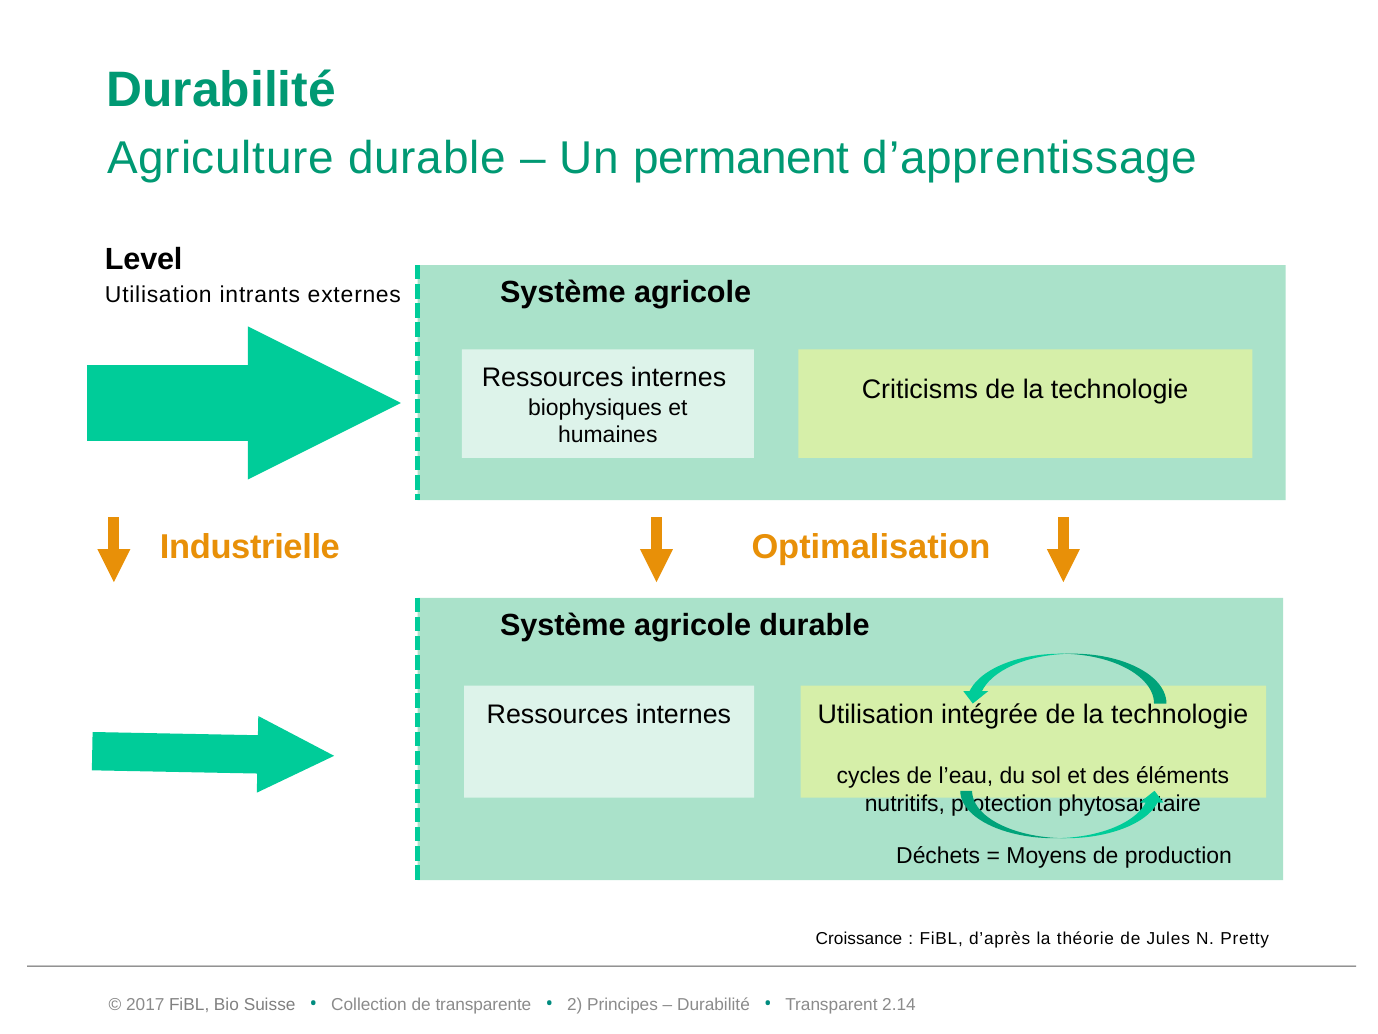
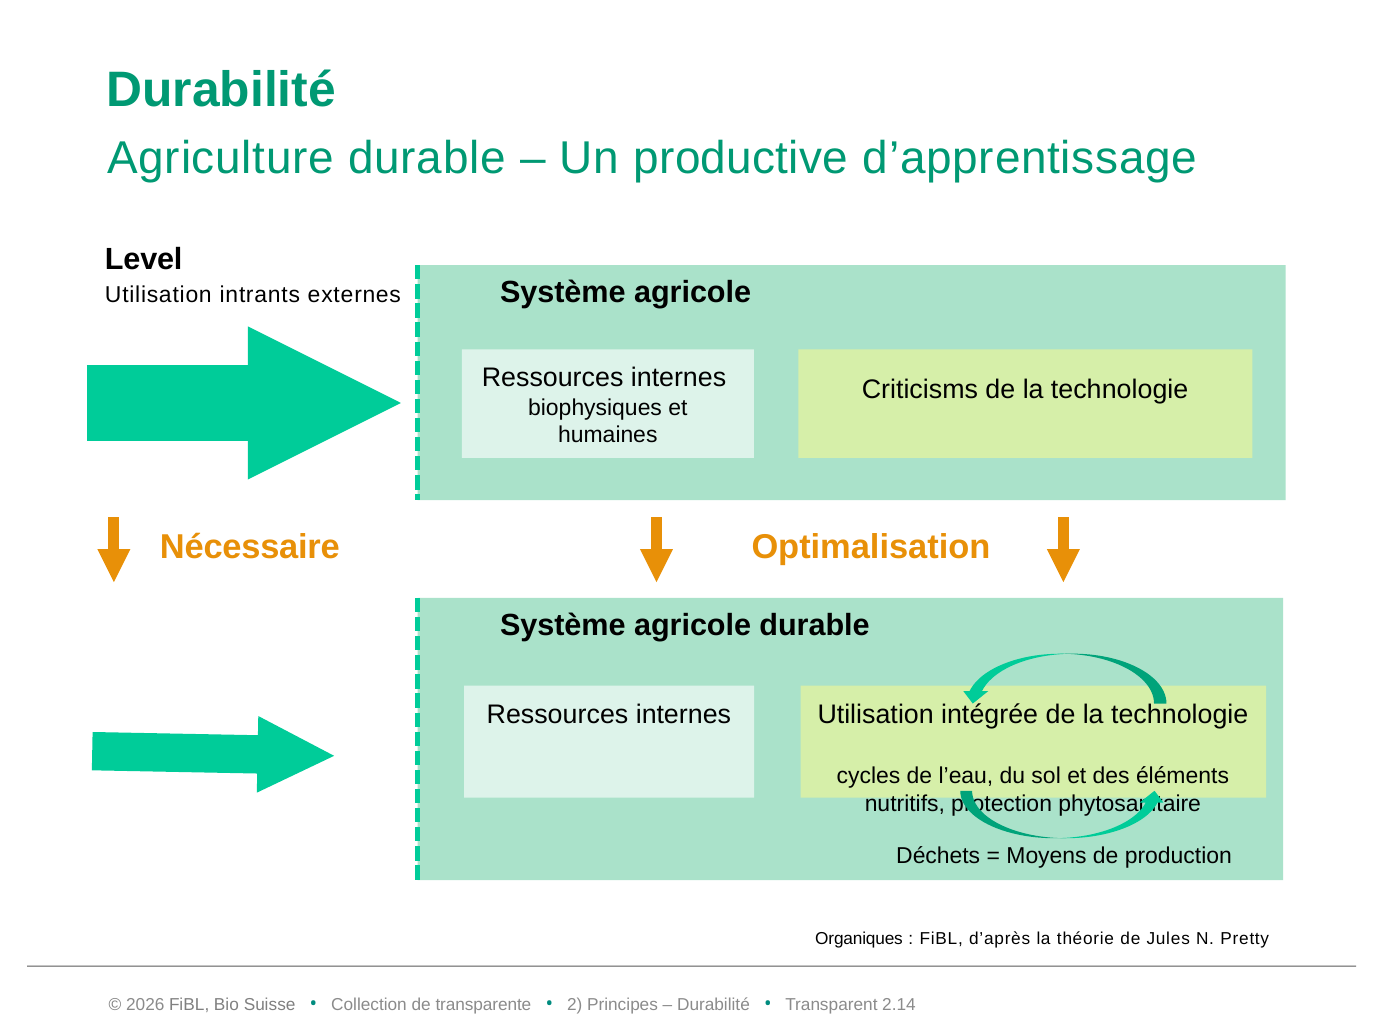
permanent: permanent -> productive
Industrielle: Industrielle -> Nécessaire
Croissance: Croissance -> Organiques
2017: 2017 -> 2026
